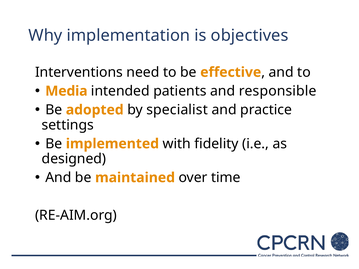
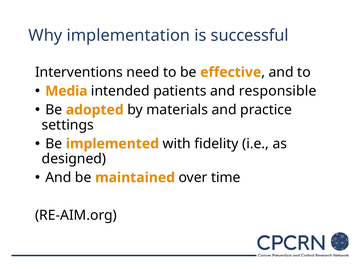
objectives: objectives -> successful
specialist: specialist -> materials
